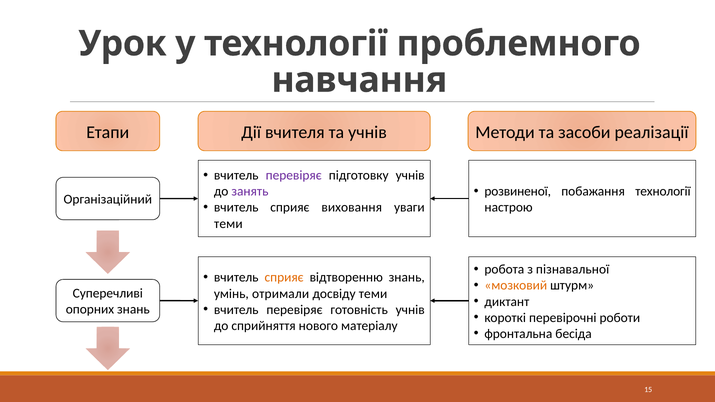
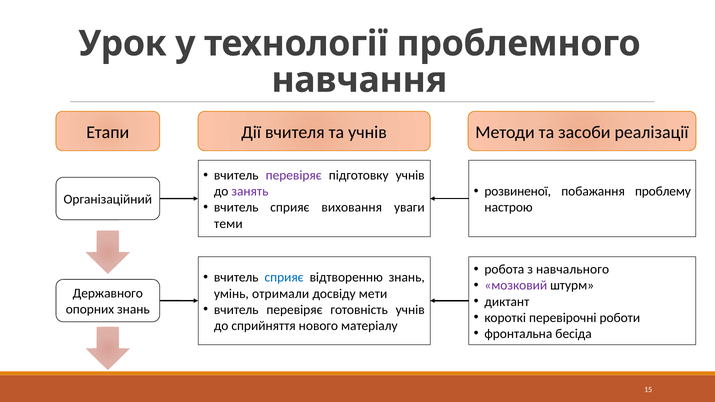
побажання технології: технології -> проблему
пізнавальної: пізнавальної -> навчального
сприяє at (284, 278) colour: orange -> blue
мозковий colour: orange -> purple
Суперечливі: Суперечливі -> Державного
досвіду теми: теми -> мети
